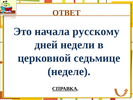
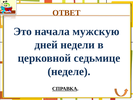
русскому: русскому -> мужскую
